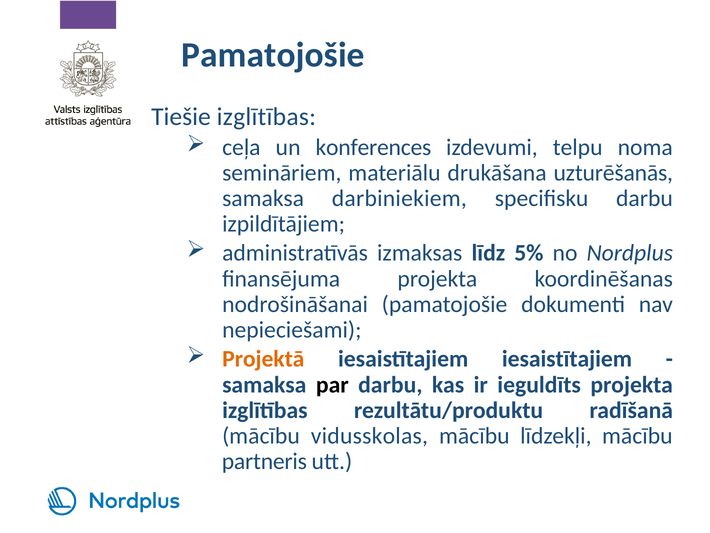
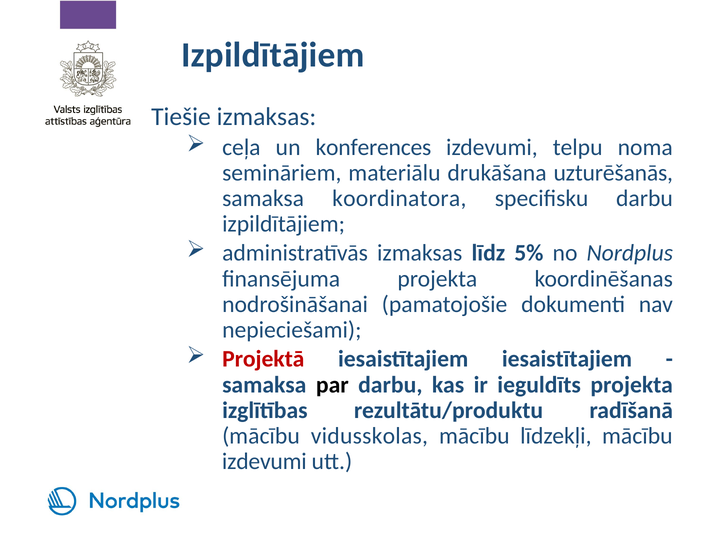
Pamatojošie at (273, 55): Pamatojošie -> Izpildītājiem
Tiešie izglītības: izglītības -> izmaksas
darbiniekiem: darbiniekiem -> koordinatora
Projektā colour: orange -> red
partneris at (264, 461): partneris -> izdevumi
